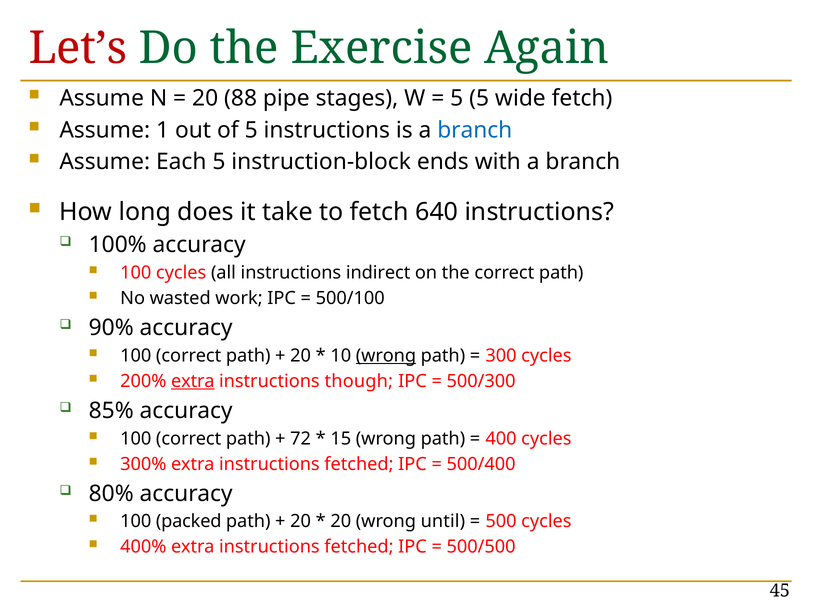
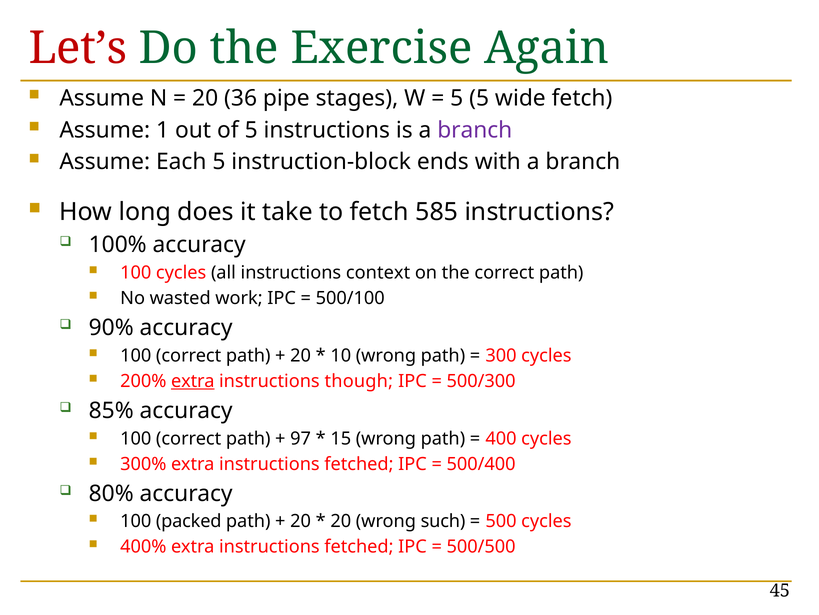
88: 88 -> 36
branch at (475, 130) colour: blue -> purple
640: 640 -> 585
indirect: indirect -> context
wrong at (386, 355) underline: present -> none
72: 72 -> 97
until: until -> such
